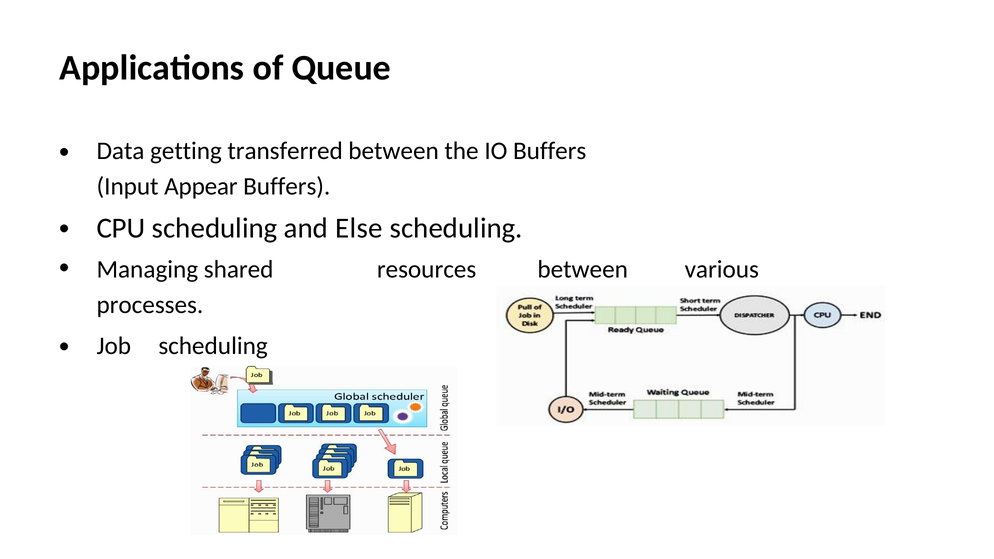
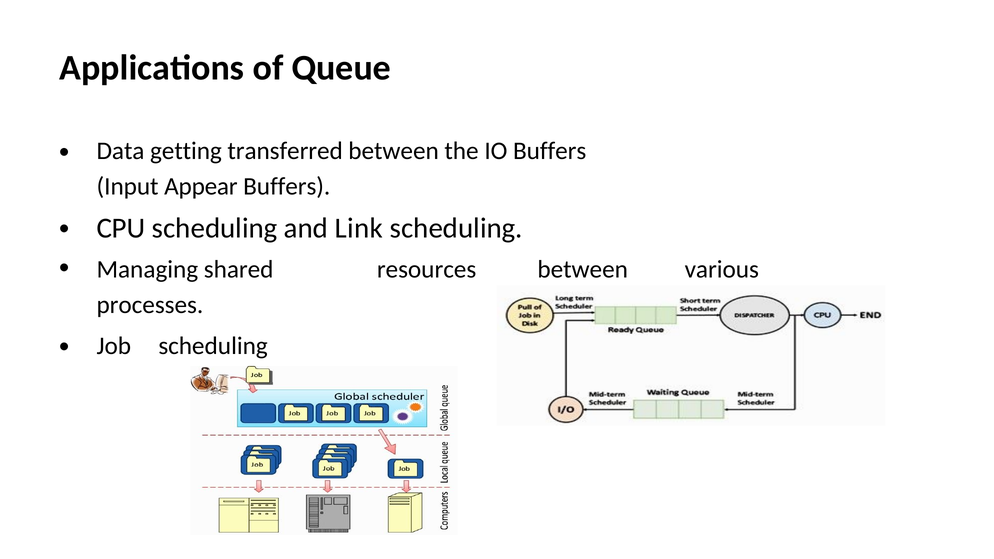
Else: Else -> Link
